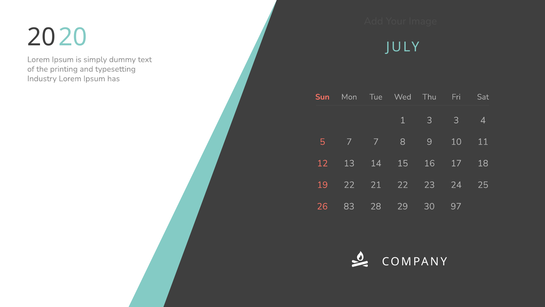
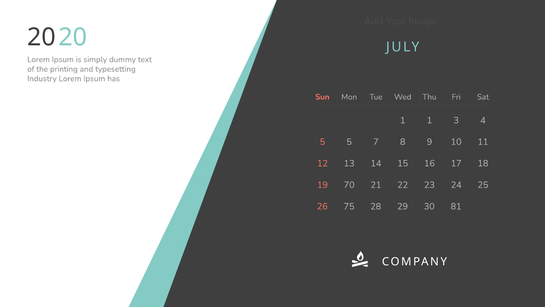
1 3: 3 -> 1
5 7: 7 -> 5
19 22: 22 -> 70
83: 83 -> 75
97: 97 -> 81
